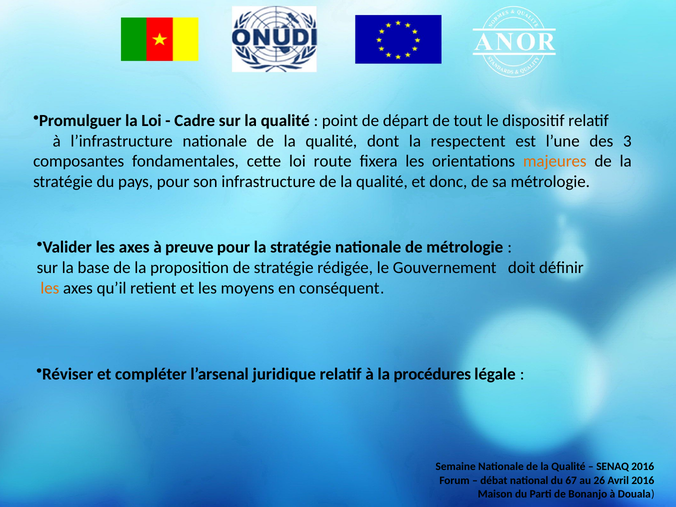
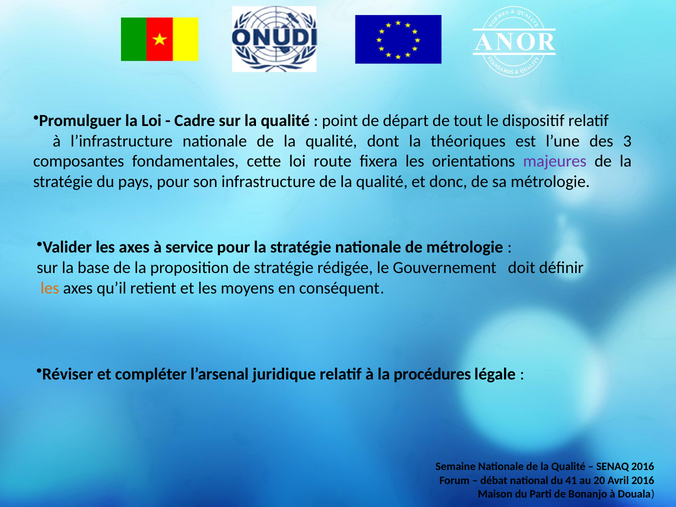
respectent: respectent -> théoriques
majeures colour: orange -> purple
preuve: preuve -> service
67: 67 -> 41
26: 26 -> 20
